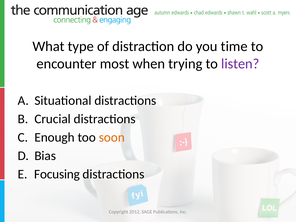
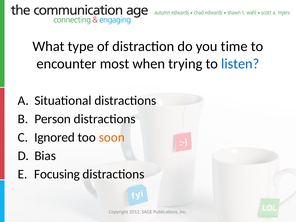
listen colour: purple -> blue
Crucial: Crucial -> Person
Enough: Enough -> Ignored
